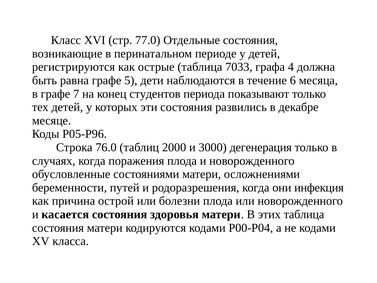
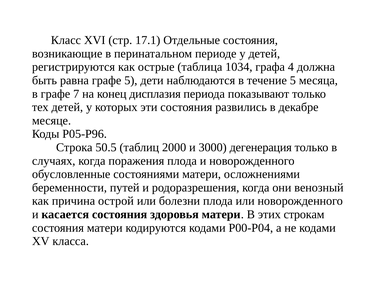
77.0: 77.0 -> 17.1
7033: 7033 -> 1034
течение 6: 6 -> 5
студентов: студентов -> дисплазия
76.0: 76.0 -> 50.5
инфекция: инфекция -> венозный
этих таблица: таблица -> строкам
